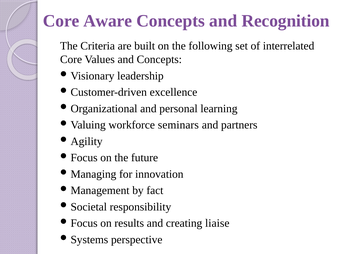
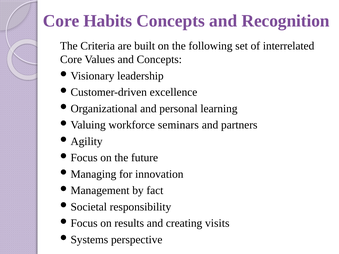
Aware: Aware -> Habits
liaise: liaise -> visits
